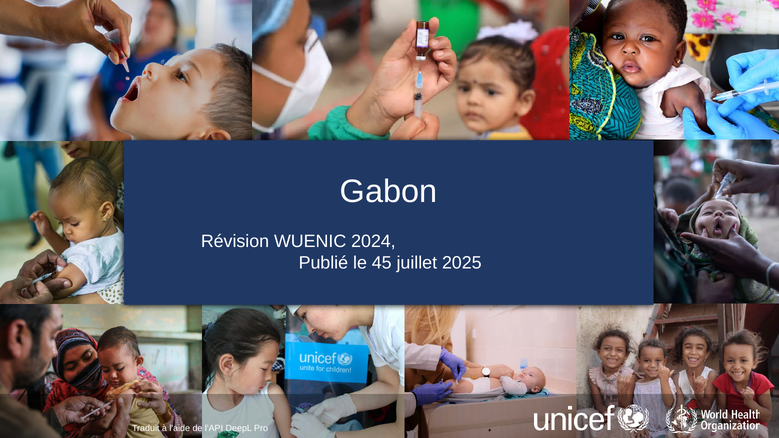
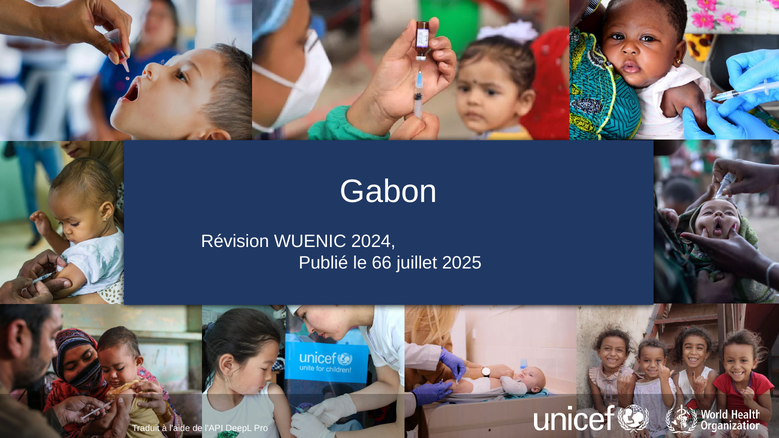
45: 45 -> 66
